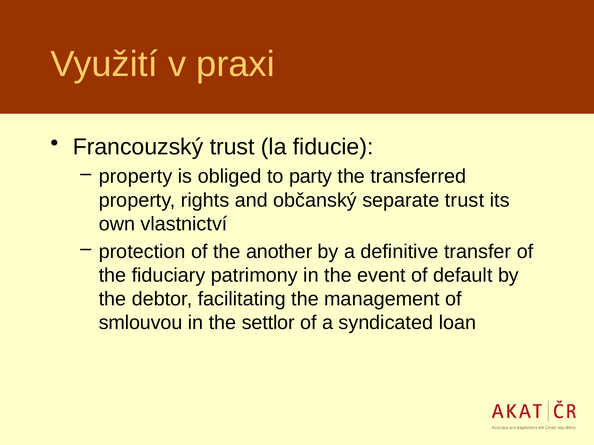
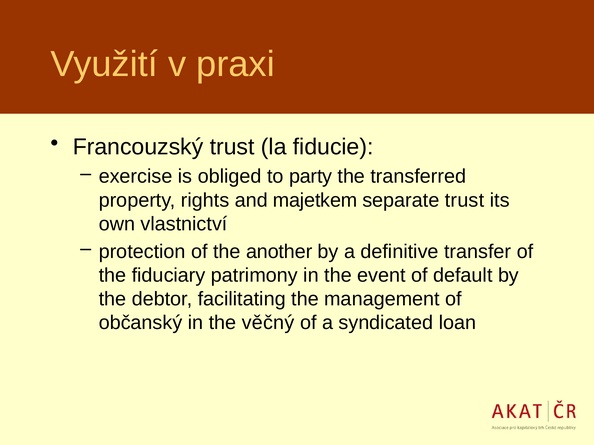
property at (136, 177): property -> exercise
občanský: občanský -> majetkem
smlouvou: smlouvou -> občanský
settlor: settlor -> věčný
